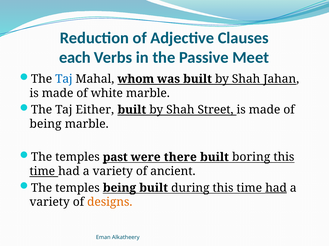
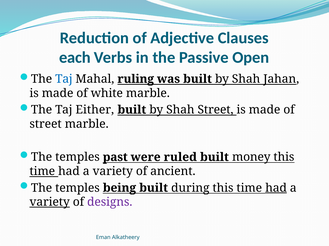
Meet: Meet -> Open
whom: whom -> ruling
being at (46, 124): being -> street
there: there -> ruled
boring: boring -> money
variety at (50, 203) underline: none -> present
designs colour: orange -> purple
